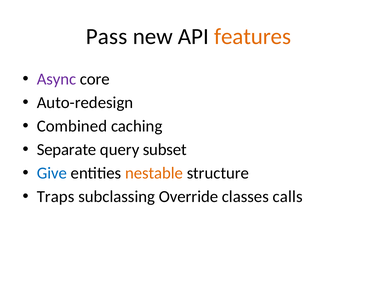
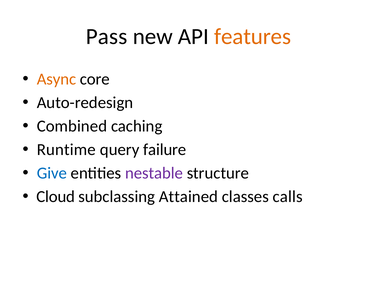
Async colour: purple -> orange
Separate: Separate -> Runtime
subset: subset -> failure
nestable colour: orange -> purple
Traps: Traps -> Cloud
Override: Override -> Attained
